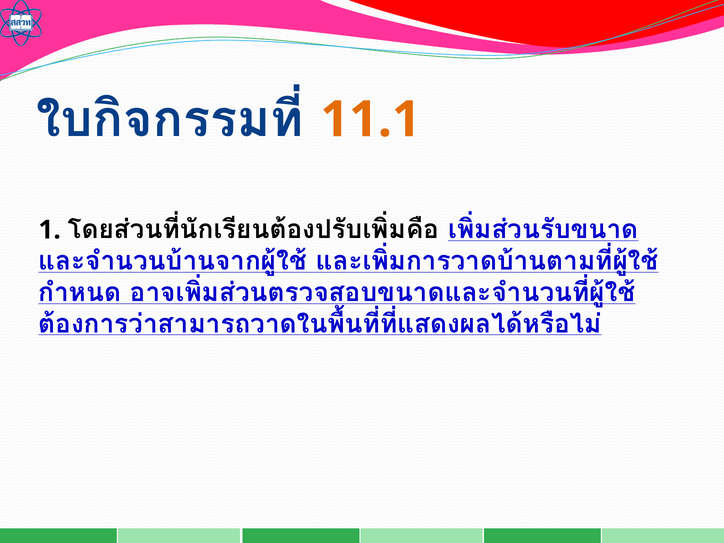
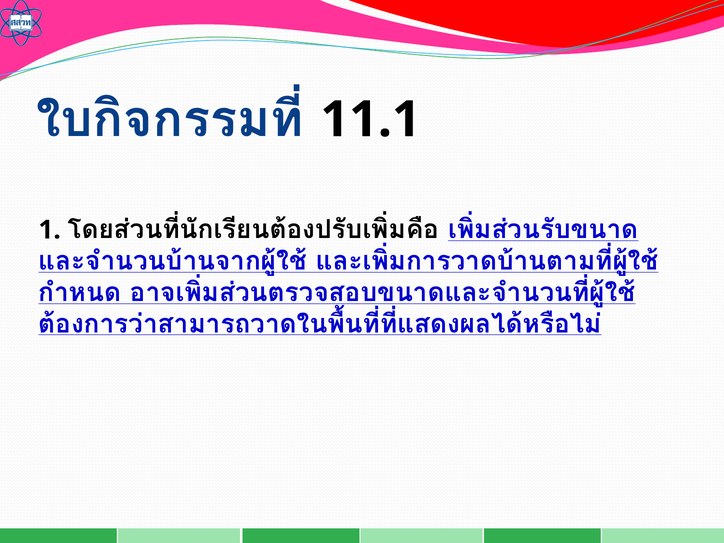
11.1 colour: orange -> black
